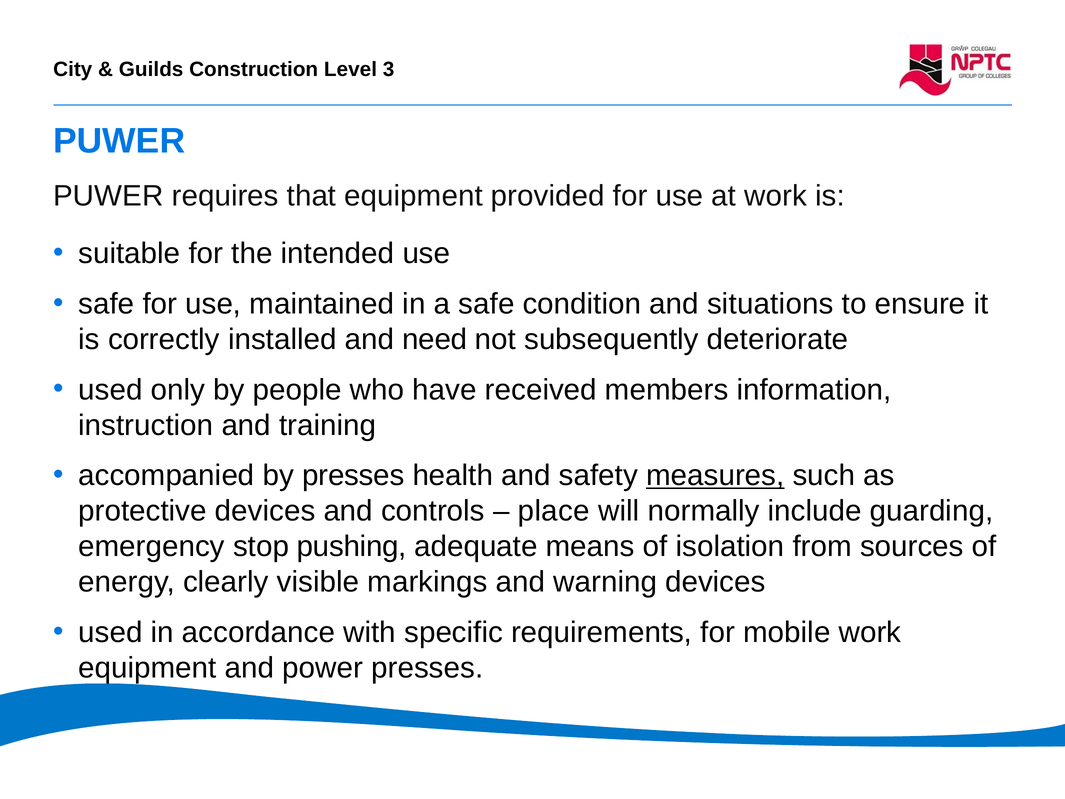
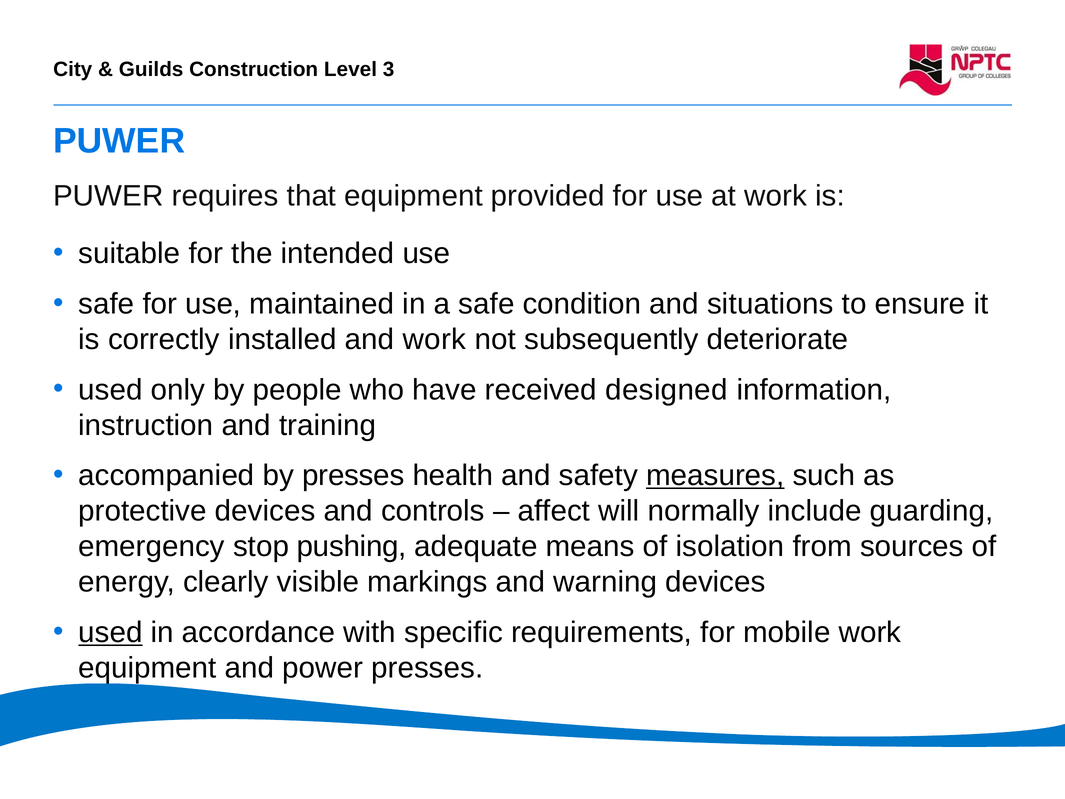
and need: need -> work
members: members -> designed
place: place -> affect
used at (110, 632) underline: none -> present
